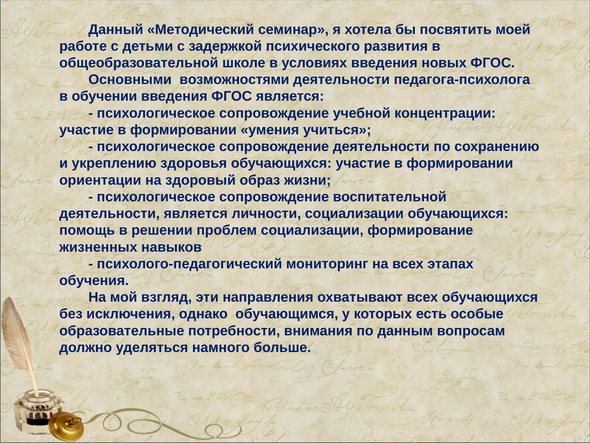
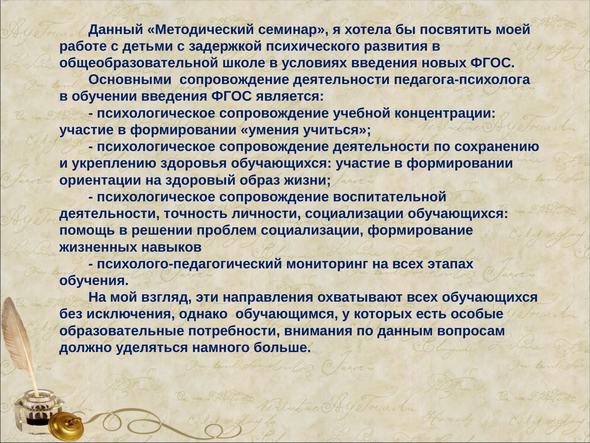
Основными возможностями: возможностями -> сопровождение
деятельности является: является -> точность
